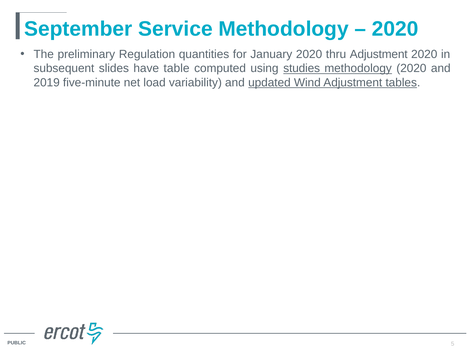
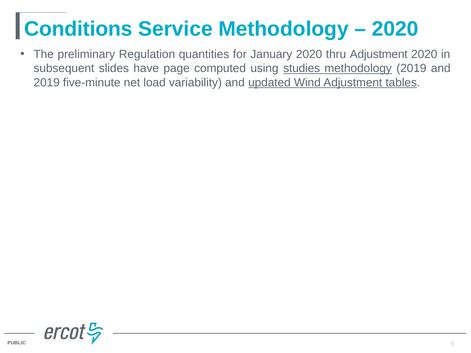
September: September -> Conditions
table: table -> page
methodology 2020: 2020 -> 2019
